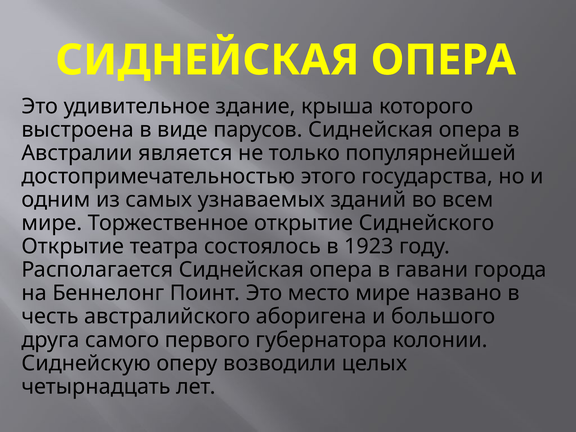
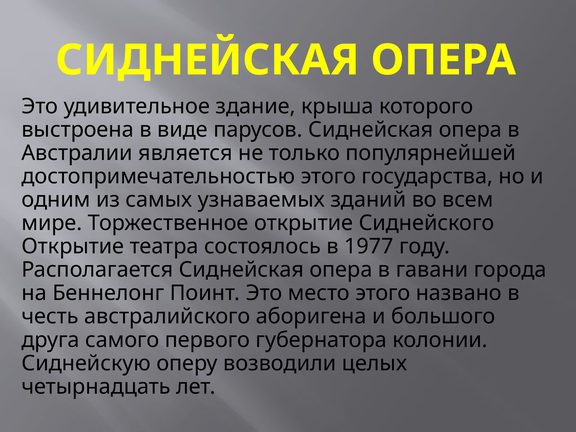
1923: 1923 -> 1977
место мире: мире -> этого
